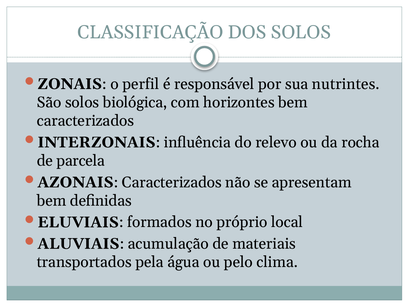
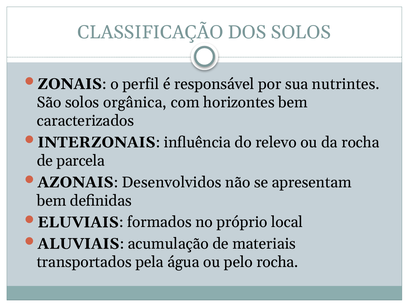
biológica: biológica -> orgânica
Caracterizados at (172, 182): Caracterizados -> Desenvolvidos
pelo clima: clima -> rocha
